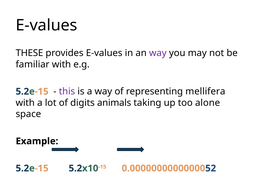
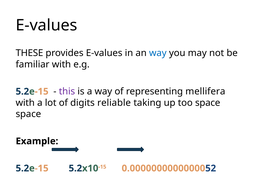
way at (158, 53) colour: purple -> blue
animals: animals -> reliable
too alone: alone -> space
